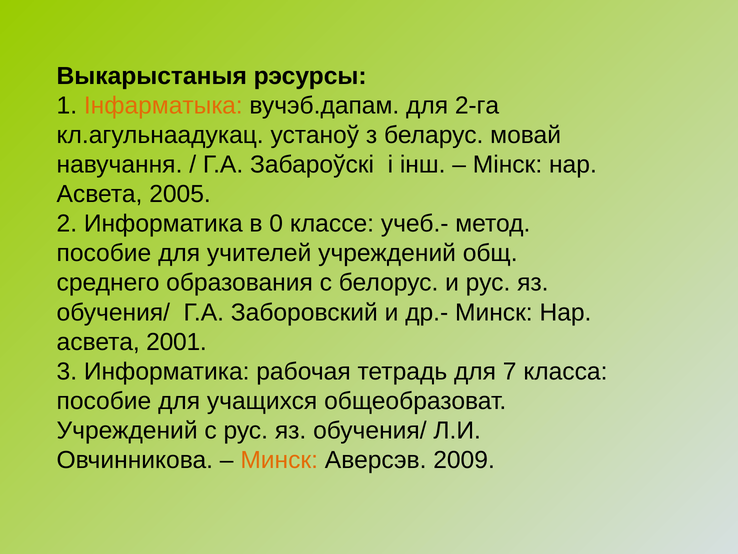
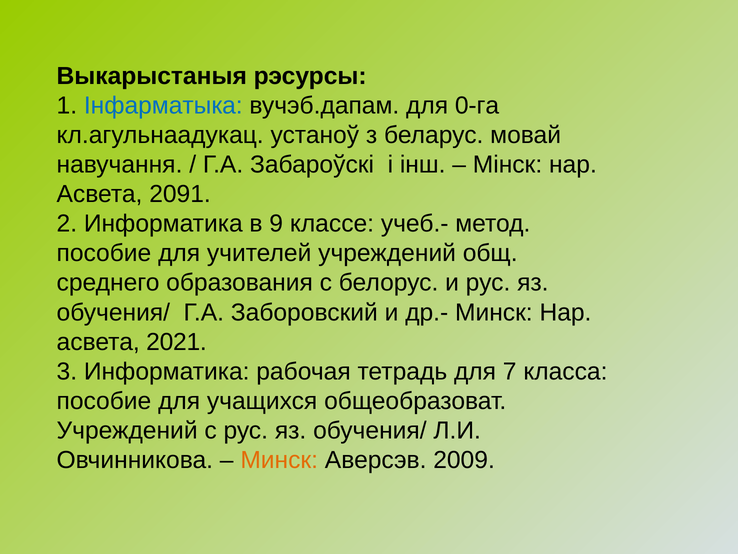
Інфарматыка colour: orange -> blue
2-га: 2-га -> 0-га
2005: 2005 -> 2091
0: 0 -> 9
2001: 2001 -> 2021
